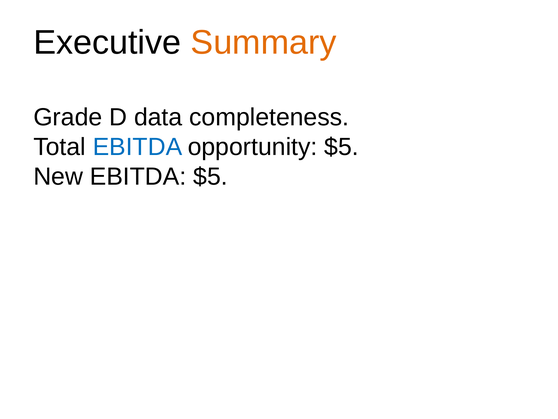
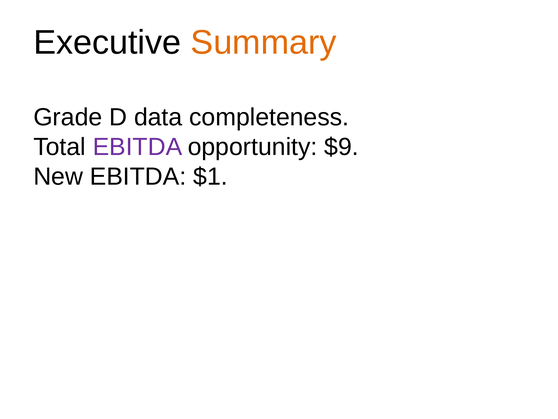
EBITDA at (137, 147) colour: blue -> purple
opportunity $5: $5 -> $9
EBITDA $5: $5 -> $1
